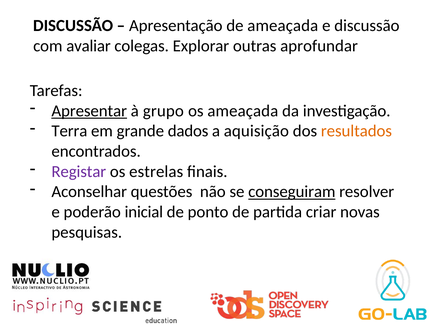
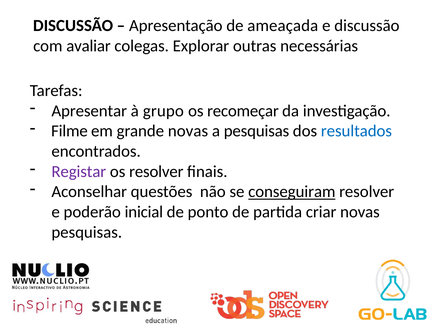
aprofundar: aprofundar -> necessárias
Apresentar underline: present -> none
os ameaçada: ameaçada -> recomeçar
Terra: Terra -> Filme
grande dados: dados -> novas
a aquisição: aquisição -> pesquisas
resultados colour: orange -> blue
os estrelas: estrelas -> resolver
